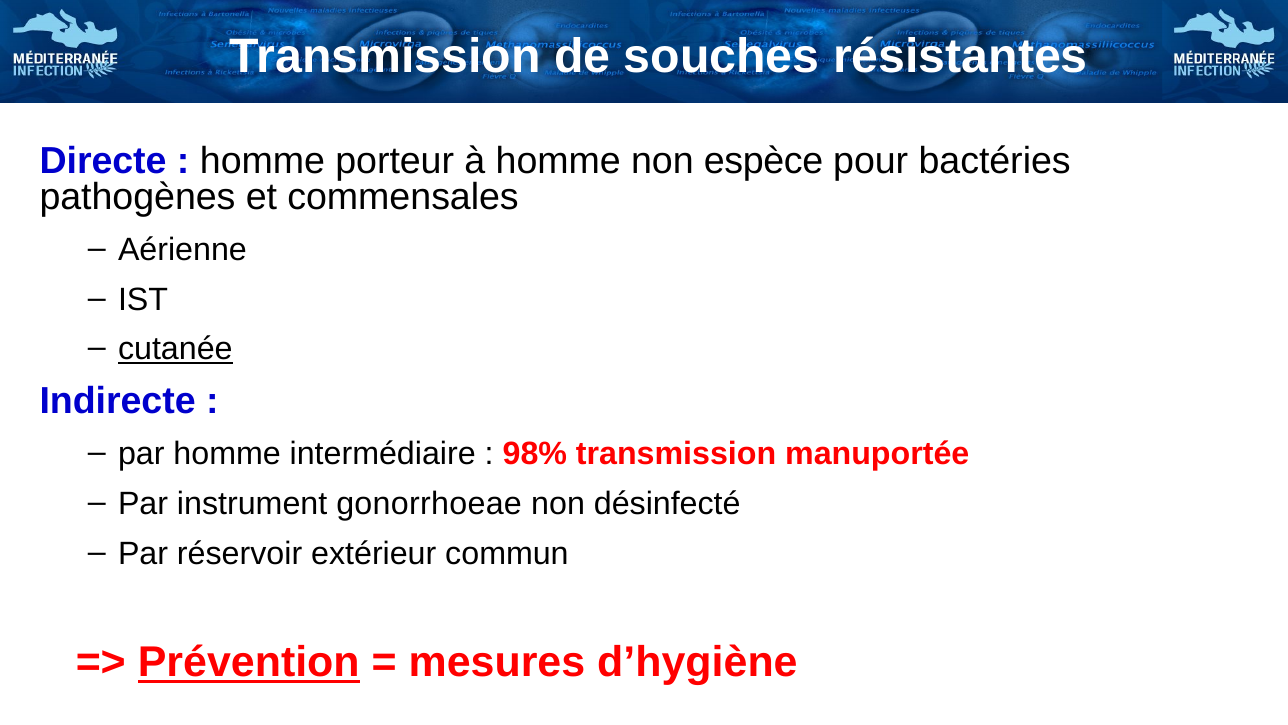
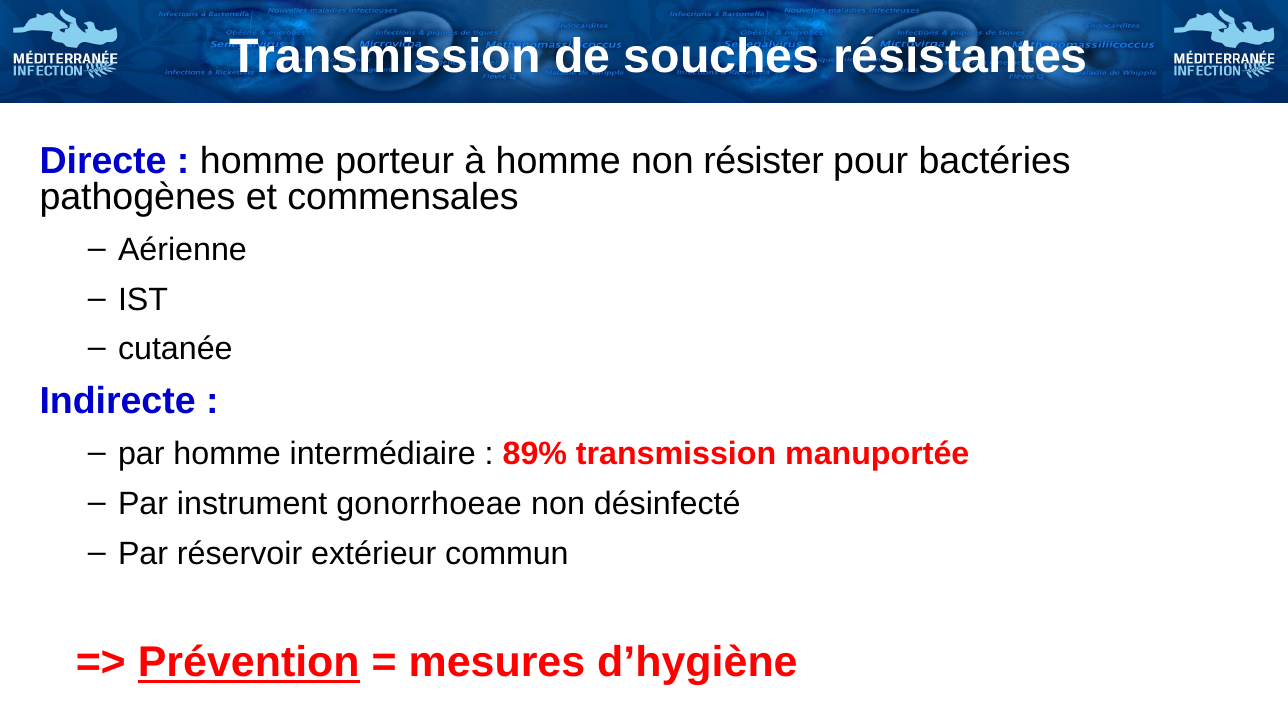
espèce: espèce -> résister
cutanée underline: present -> none
98%: 98% -> 89%
